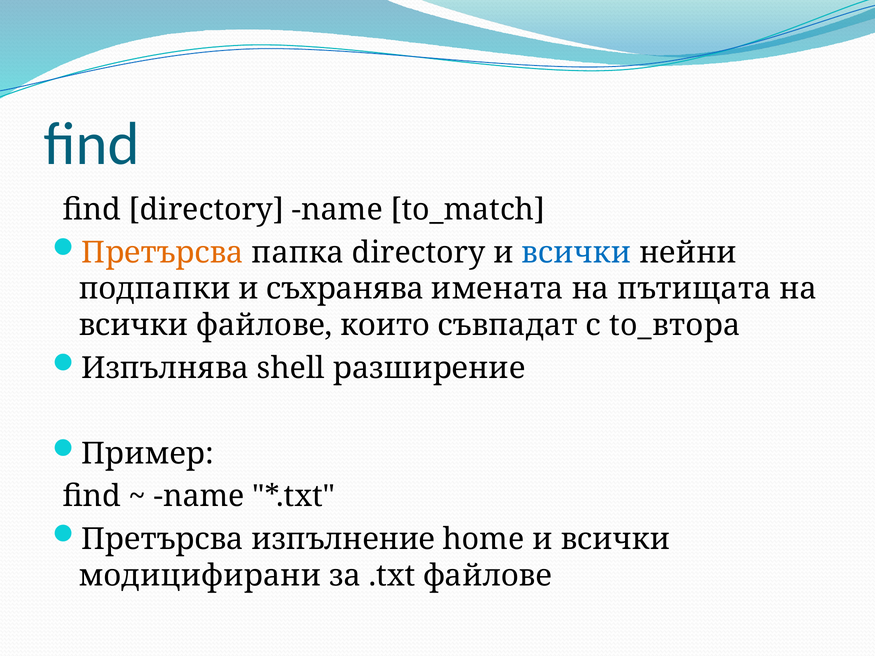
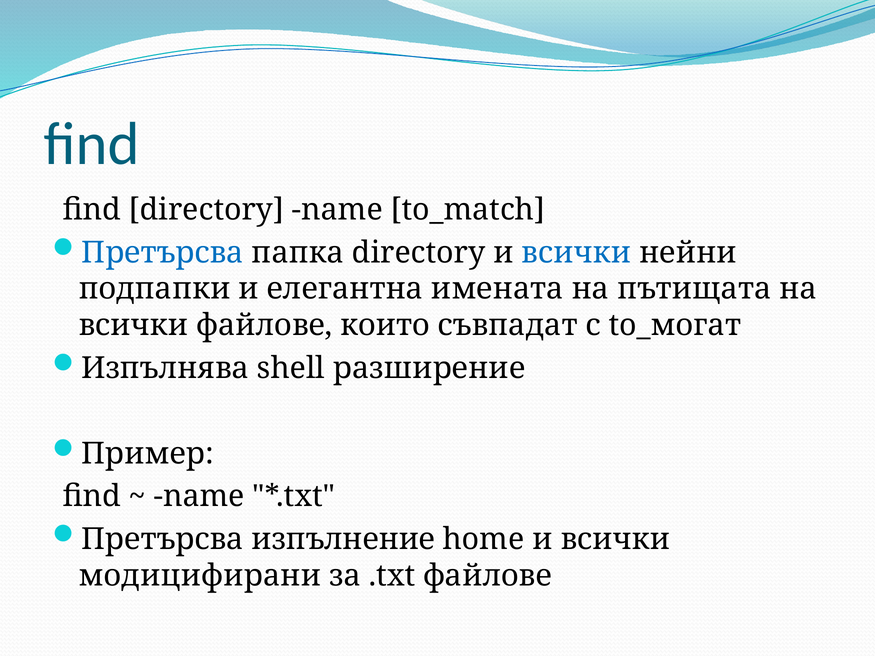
Претърсва at (162, 253) colour: orange -> blue
съхранява: съхранява -> елегантна
to_втора: to_втора -> to_могат
